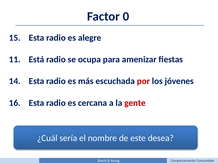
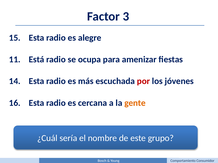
0: 0 -> 3
gente colour: red -> orange
desea: desea -> grupo
